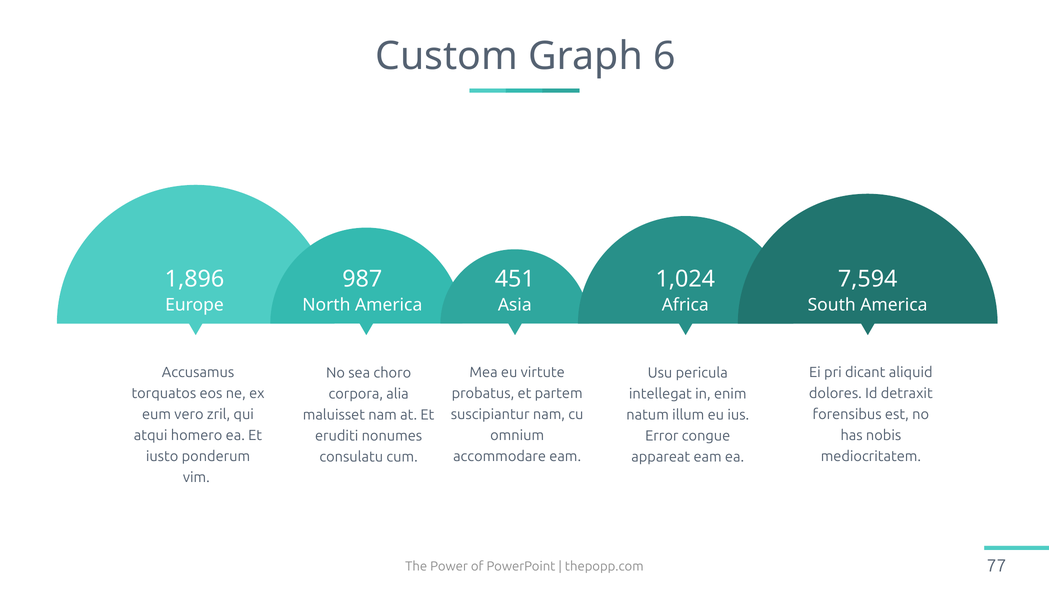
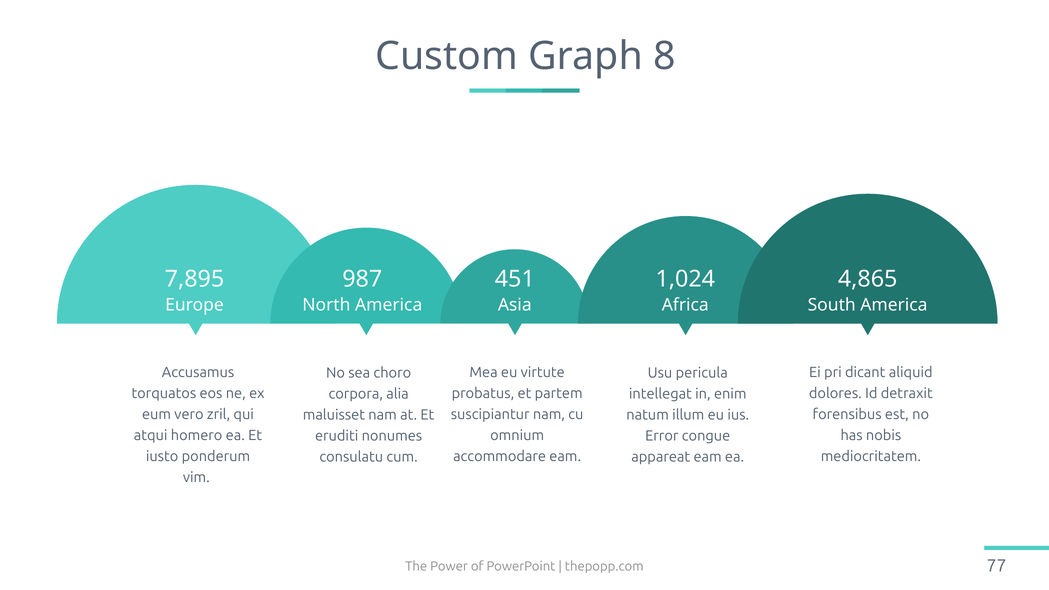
6: 6 -> 8
1,896: 1,896 -> 7,895
7,594: 7,594 -> 4,865
